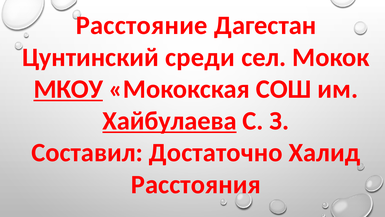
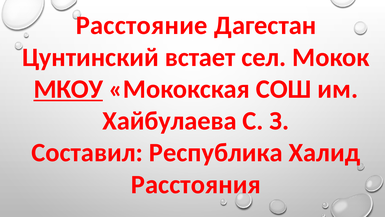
среди: среди -> встает
Хайбулаева underline: present -> none
Достаточно: Достаточно -> Республика
